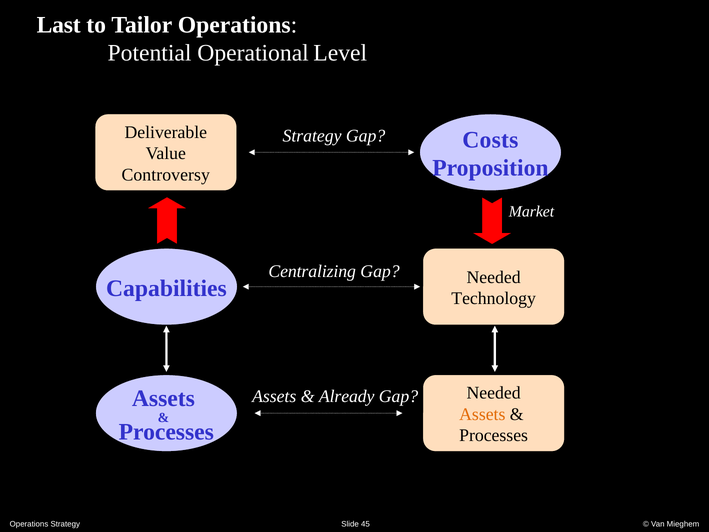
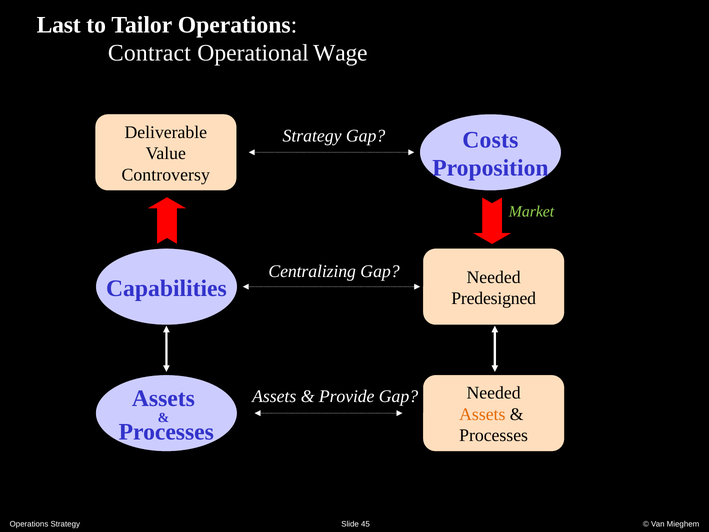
Potential: Potential -> Contract
Level: Level -> Wage
Market colour: white -> light green
Technology: Technology -> Predesigned
Already: Already -> Provide
